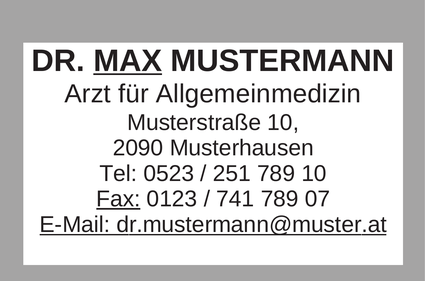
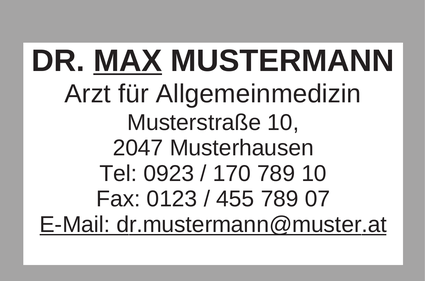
2090: 2090 -> 2047
0523: 0523 -> 0923
251: 251 -> 170
Fax underline: present -> none
741: 741 -> 455
